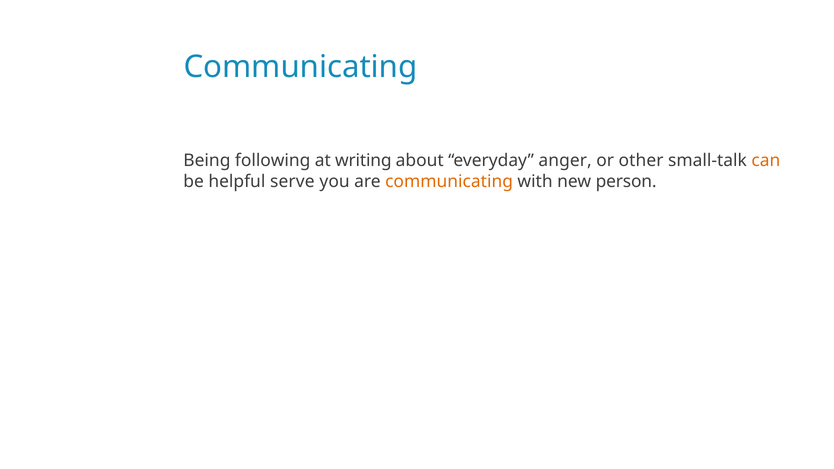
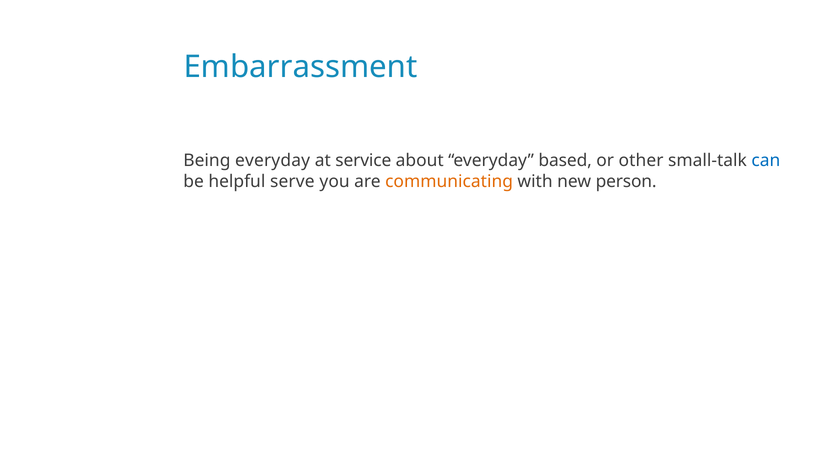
Communicating at (301, 67): Communicating -> Embarrassment
Being following: following -> everyday
writing: writing -> service
anger: anger -> based
can colour: orange -> blue
